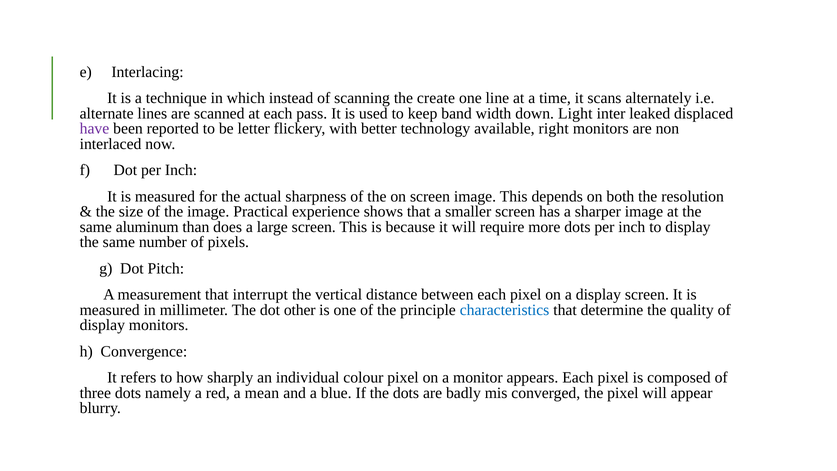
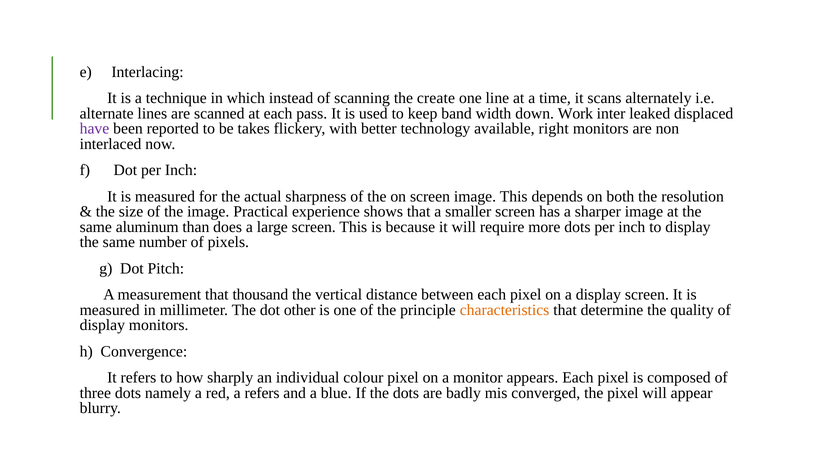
Light: Light -> Work
letter: letter -> takes
interrupt: interrupt -> thousand
characteristics colour: blue -> orange
a mean: mean -> refers
